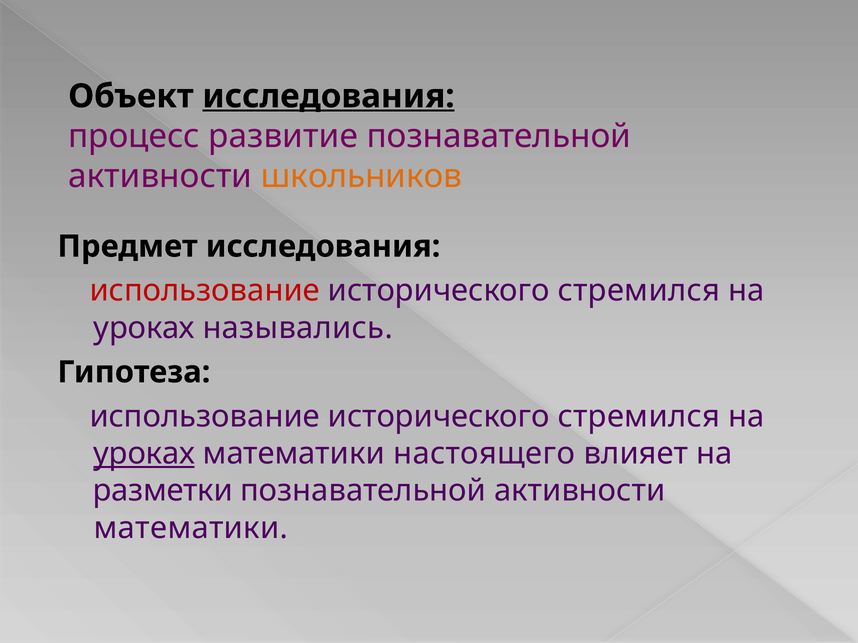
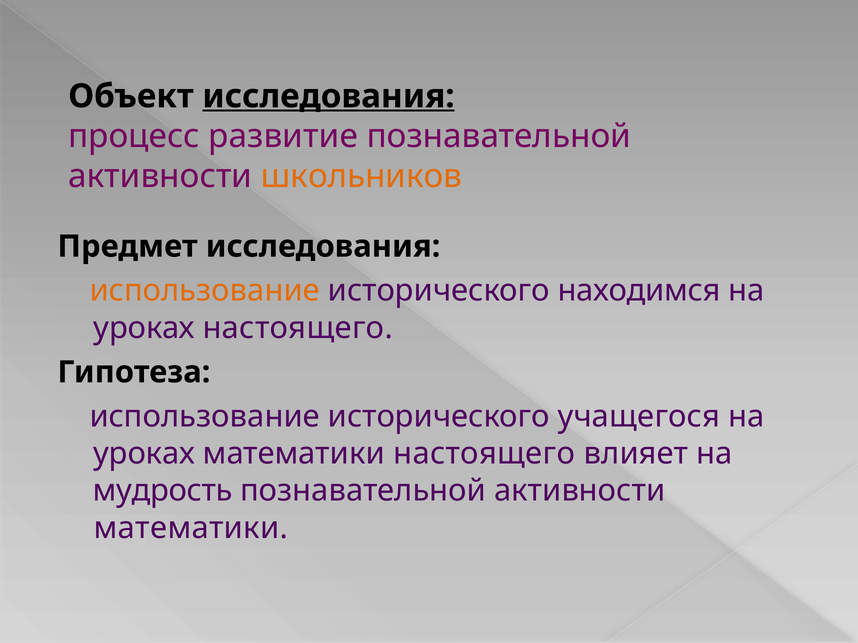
использование at (205, 291) colour: red -> orange
стремился at (639, 291): стремился -> находимся
уроках назывались: назывались -> настоящего
стремился at (639, 417): стремился -> учащегося
уроках at (144, 454) underline: present -> none
разметки: разметки -> мудрость
